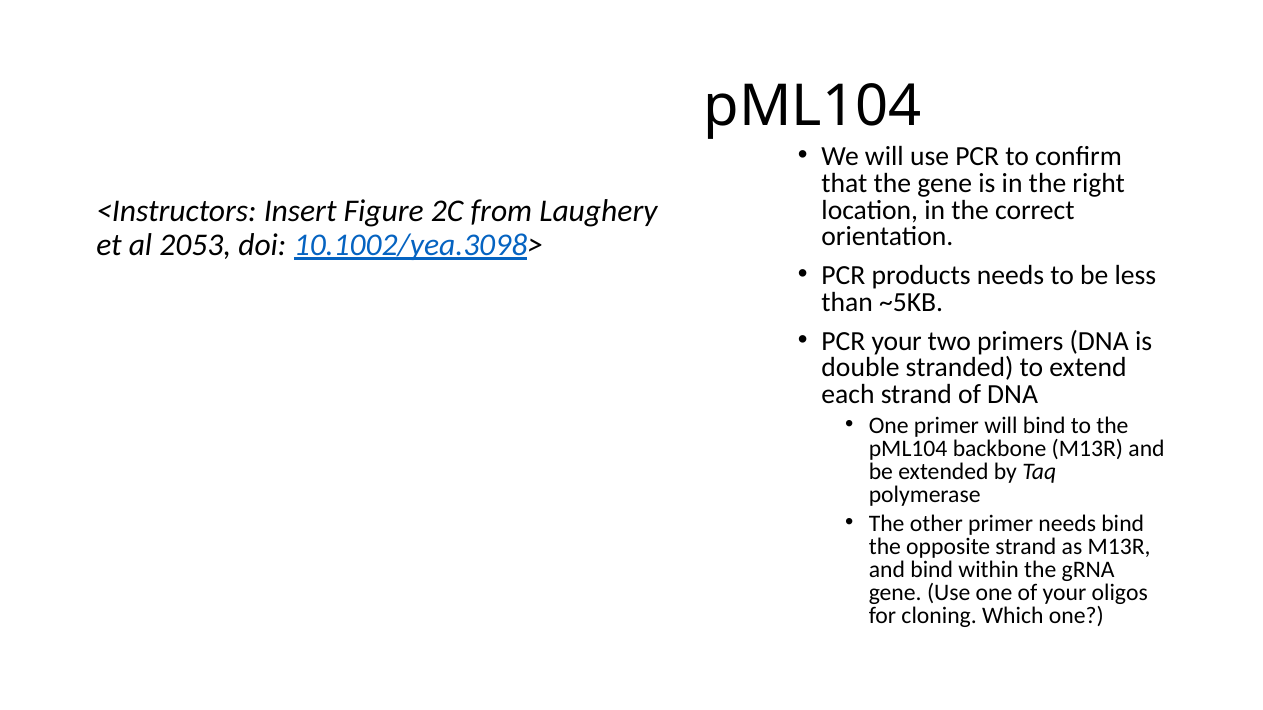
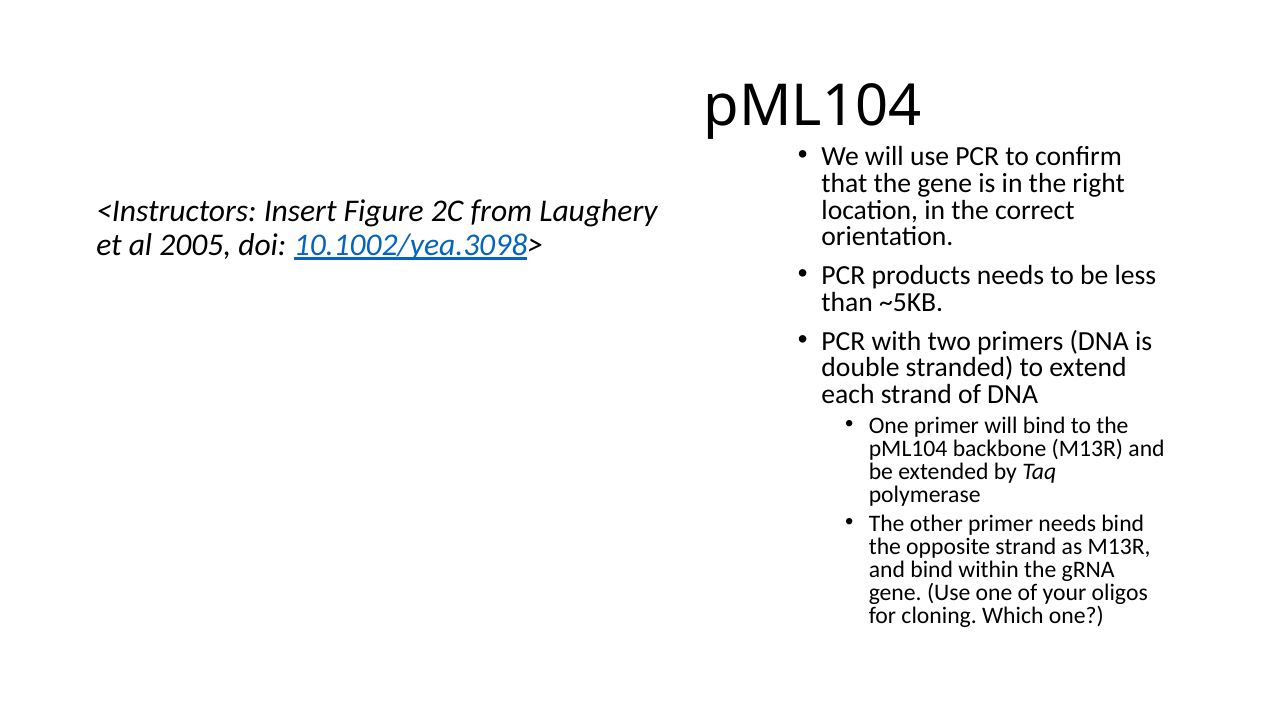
2053: 2053 -> 2005
PCR your: your -> with
